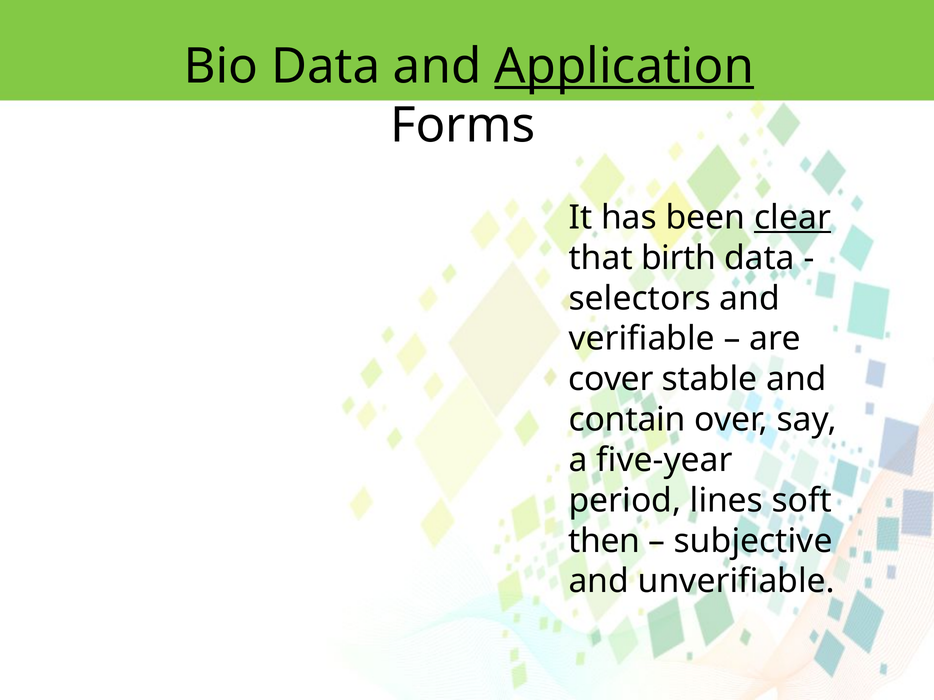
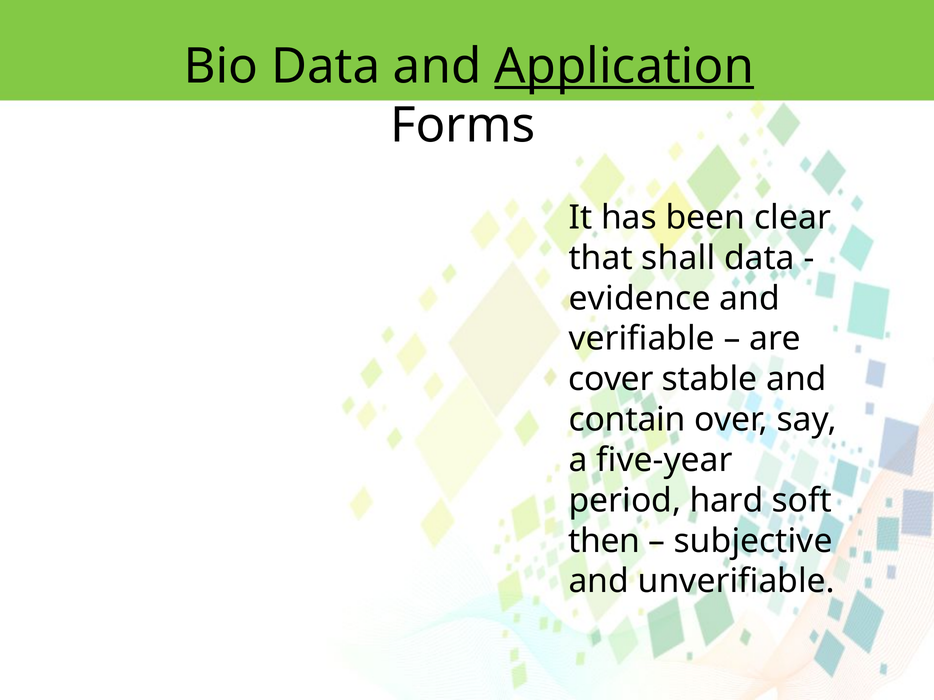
clear underline: present -> none
birth: birth -> shall
selectors: selectors -> evidence
lines: lines -> hard
